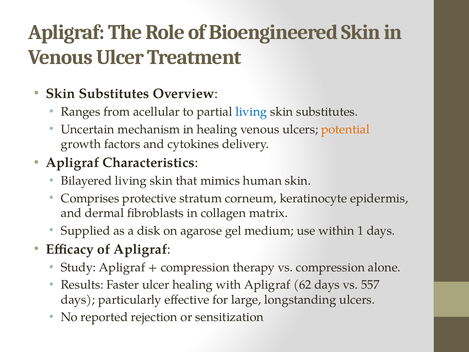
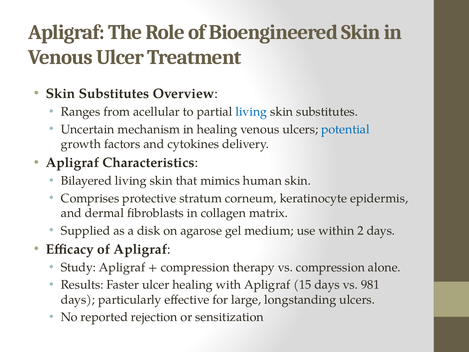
potential colour: orange -> blue
1: 1 -> 2
62: 62 -> 15
557: 557 -> 981
